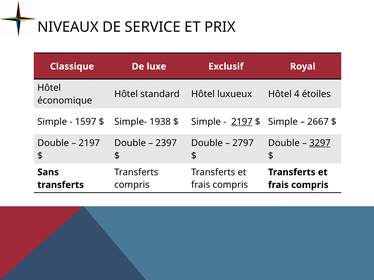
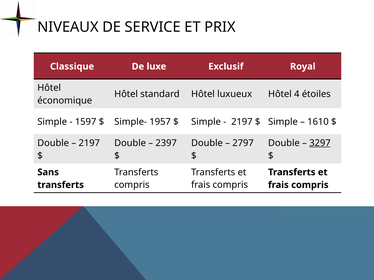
1938: 1938 -> 1957
2197 at (242, 122) underline: present -> none
2667: 2667 -> 1610
